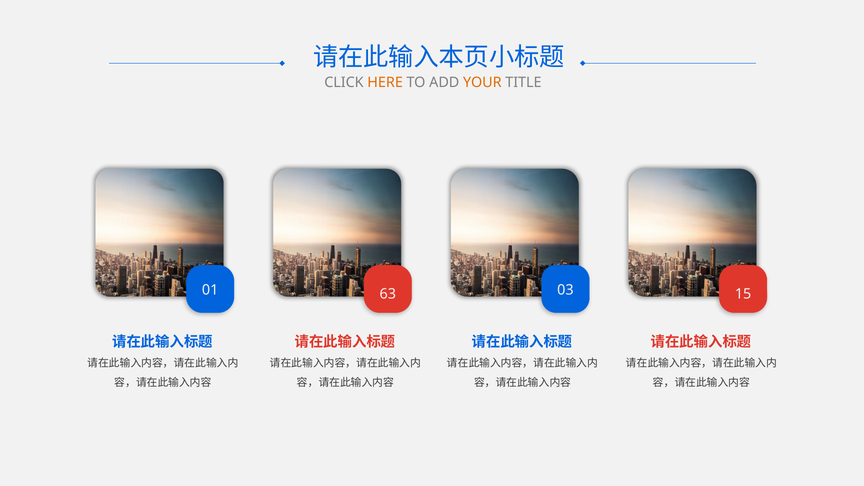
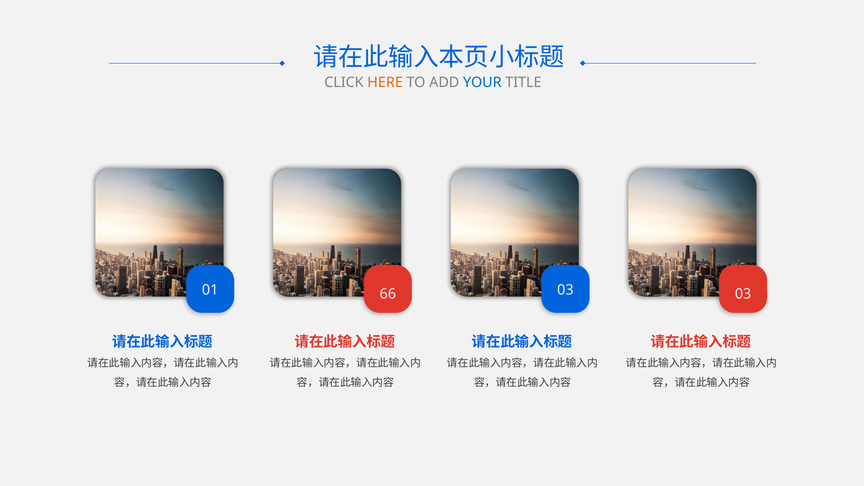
YOUR colour: orange -> blue
63: 63 -> 66
03 15: 15 -> 03
